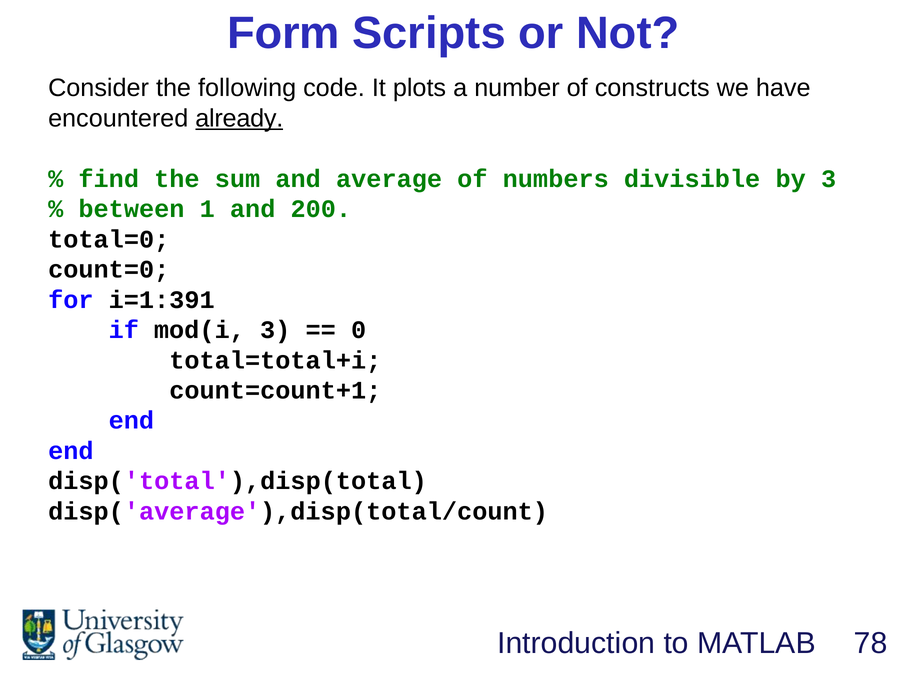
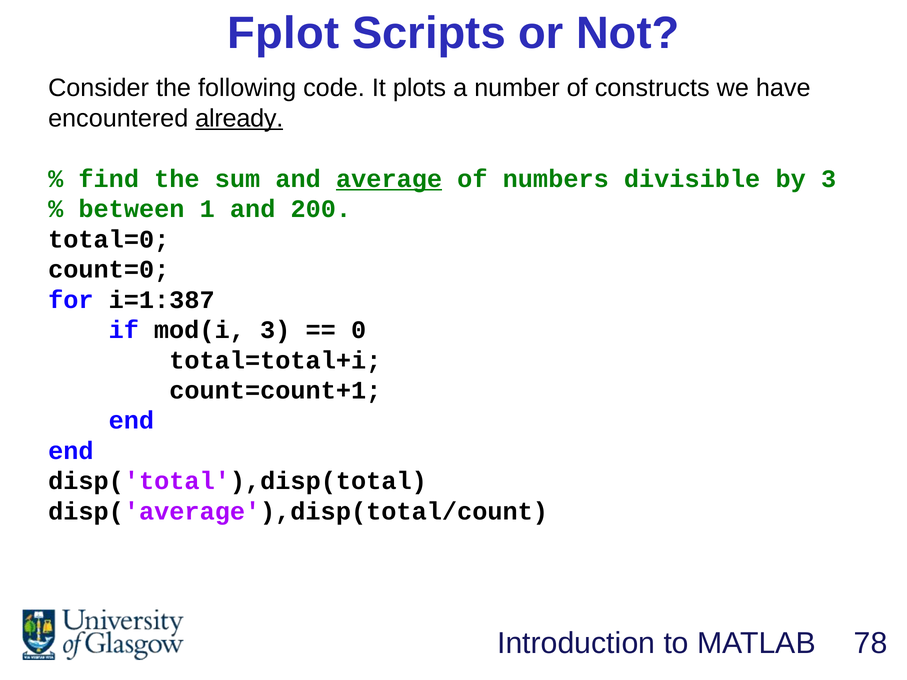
Form: Form -> Fplot
average underline: none -> present
i=1:391: i=1:391 -> i=1:387
